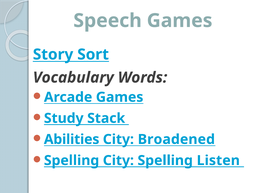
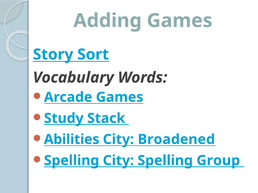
Speech: Speech -> Adding
Listen: Listen -> Group
